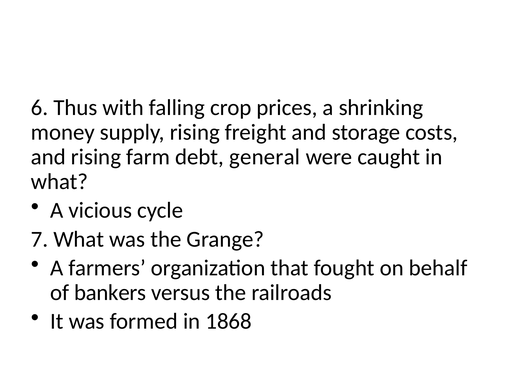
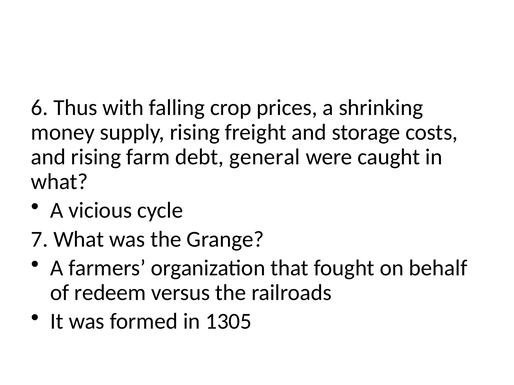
bankers: bankers -> redeem
1868: 1868 -> 1305
